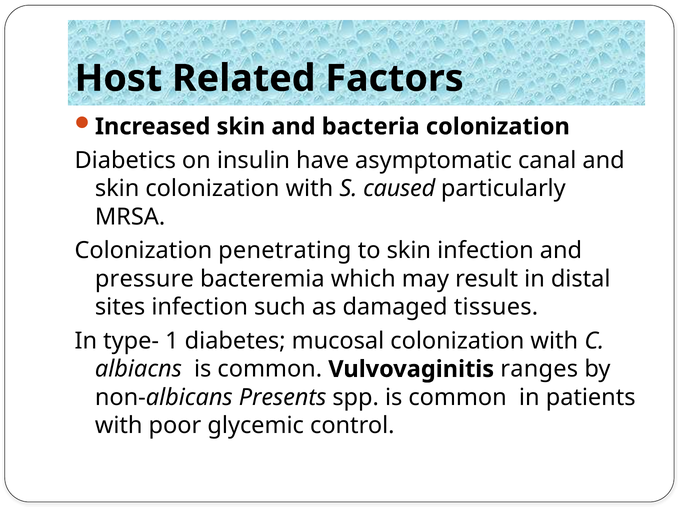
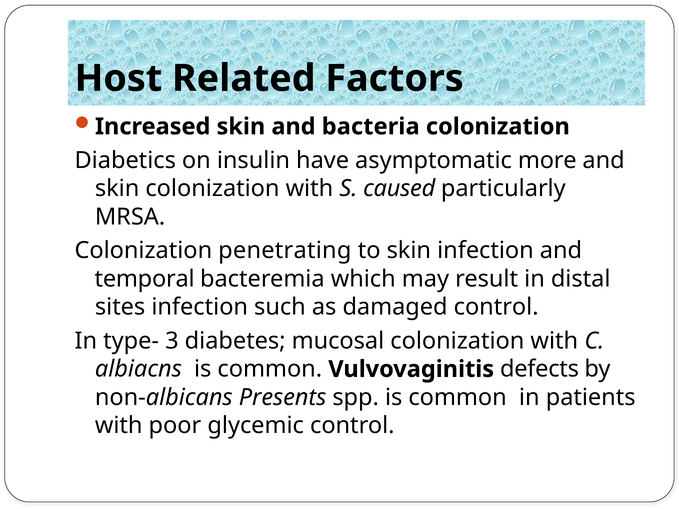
canal: canal -> more
pressure: pressure -> temporal
damaged tissues: tissues -> control
1: 1 -> 3
ranges: ranges -> defects
